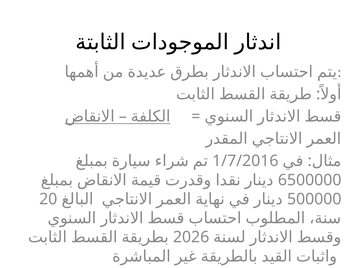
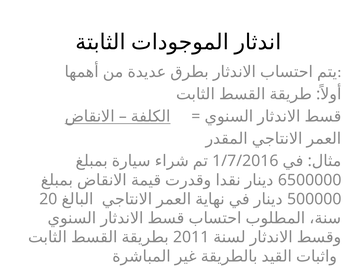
2026: 2026 -> 2011
